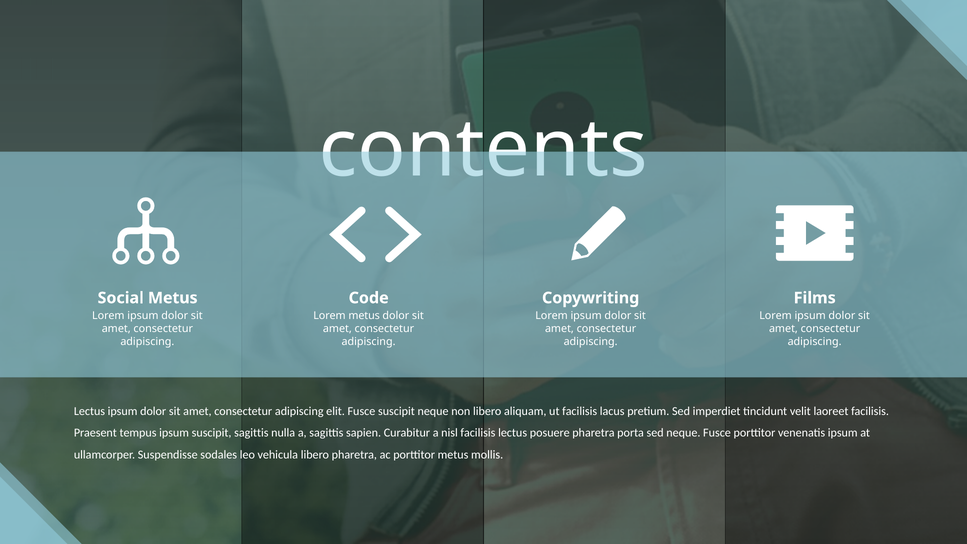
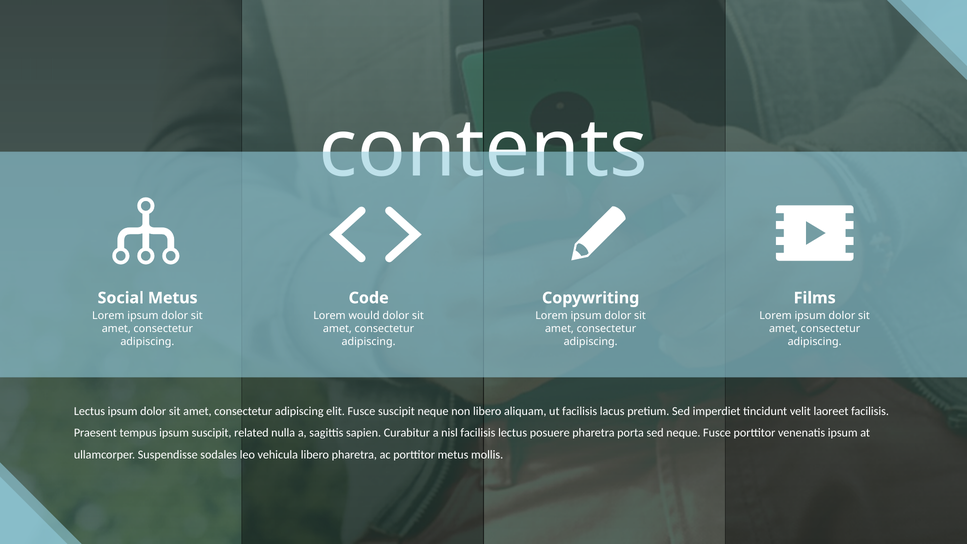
Lorem metus: metus -> would
suscipit sagittis: sagittis -> related
